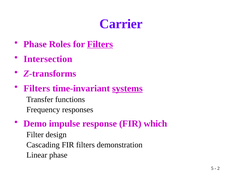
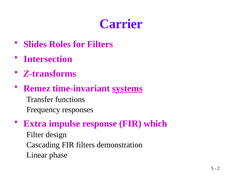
Phase at (35, 44): Phase -> Slides
Filters at (100, 44) underline: present -> none
Filters at (37, 88): Filters -> Remez
Demo: Demo -> Extra
